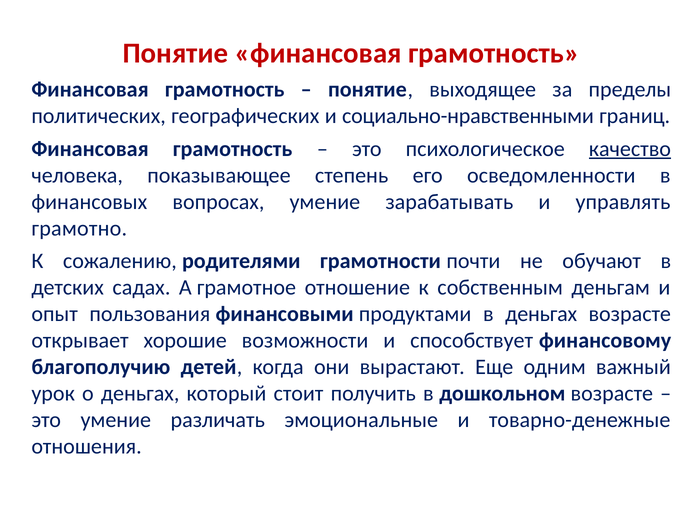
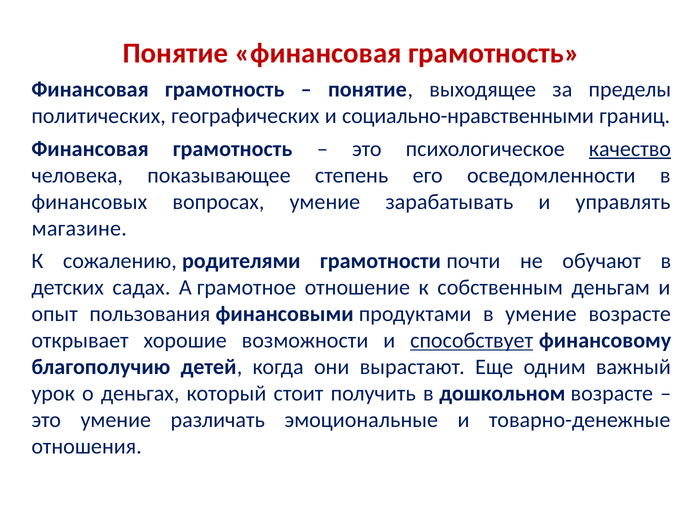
грамотно: грамотно -> магазине
в деньгах: деньгах -> умение
способствует underline: none -> present
